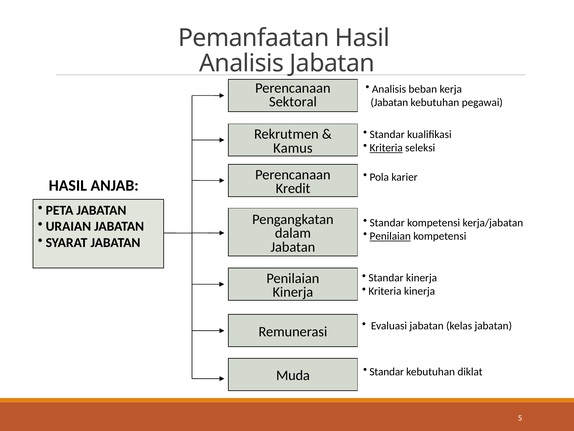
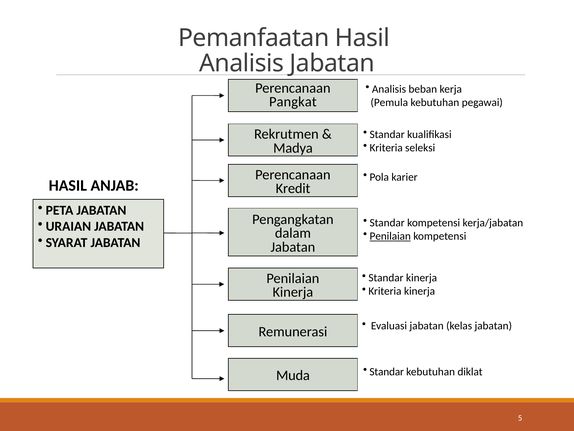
Sektoral: Sektoral -> Pangkat
Jabatan at (389, 102): Jabatan -> Pemula
Kriteria at (386, 148) underline: present -> none
Kamus: Kamus -> Madya
